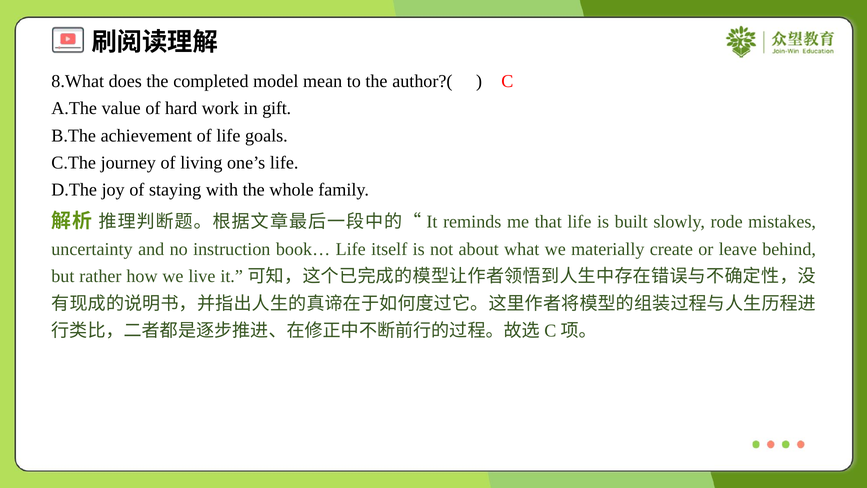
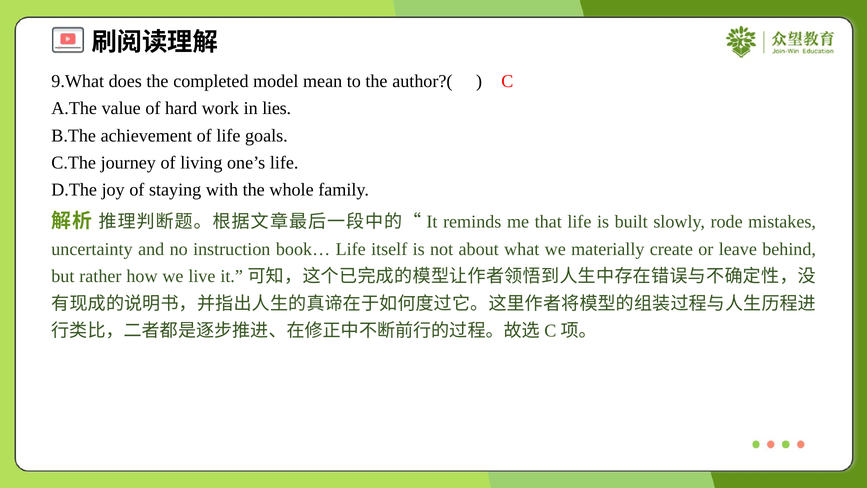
8.What: 8.What -> 9.What
gift: gift -> lies
